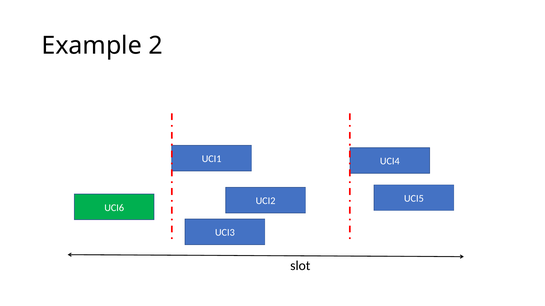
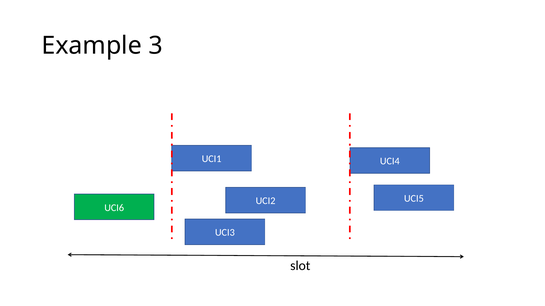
2: 2 -> 3
